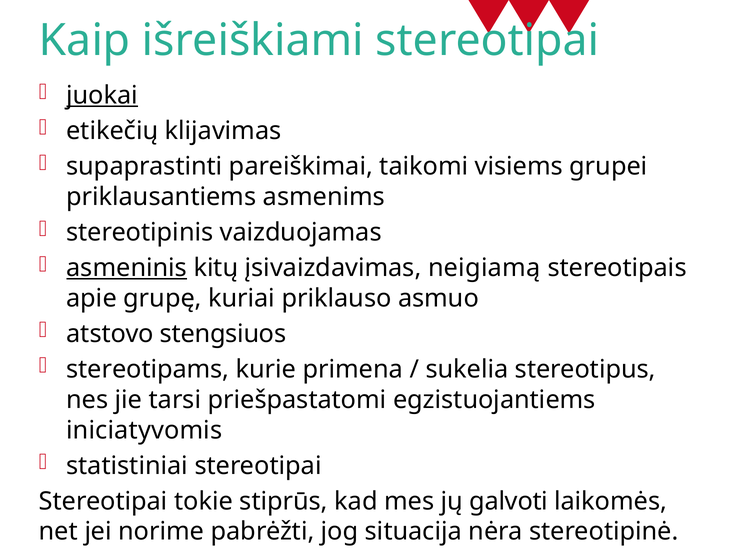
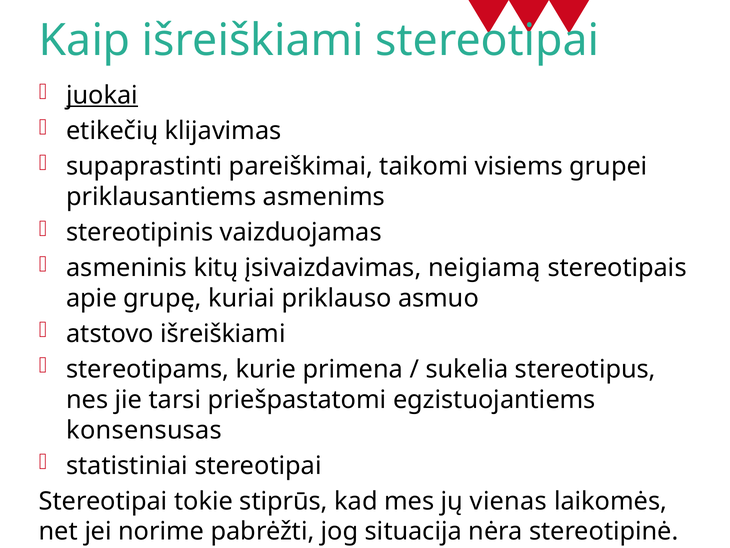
asmeninis underline: present -> none
atstovo stengsiuos: stengsiuos -> išreiškiami
iniciatyvomis: iniciatyvomis -> konsensusas
galvoti: galvoti -> vienas
